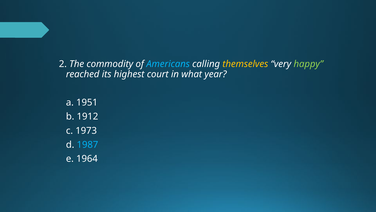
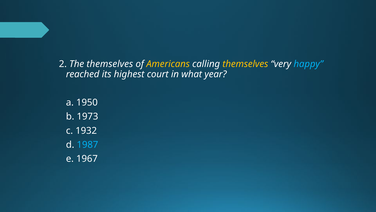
The commodity: commodity -> themselves
Americans colour: light blue -> yellow
happy colour: light green -> light blue
1951: 1951 -> 1950
1912: 1912 -> 1973
1973: 1973 -> 1932
1964: 1964 -> 1967
